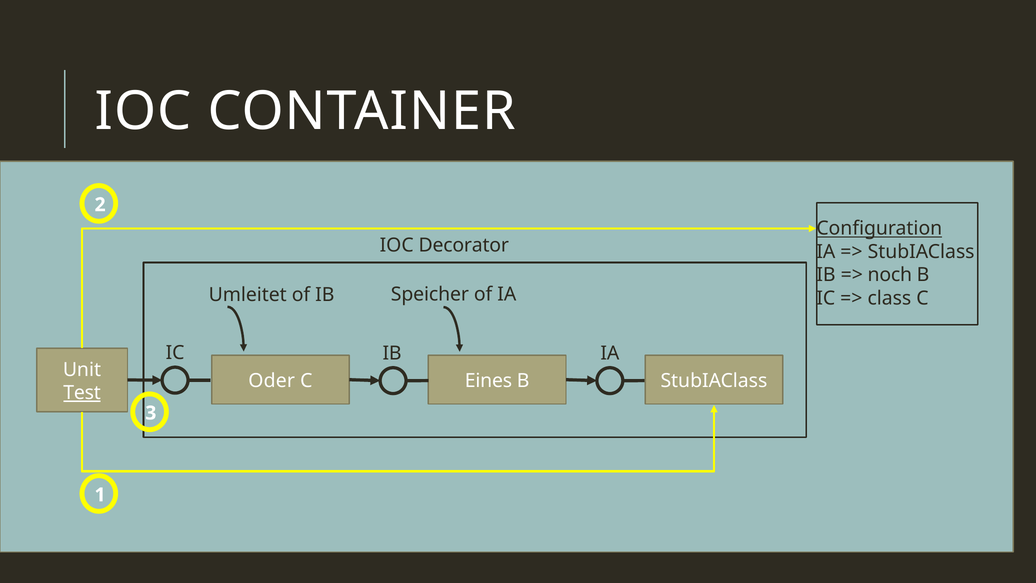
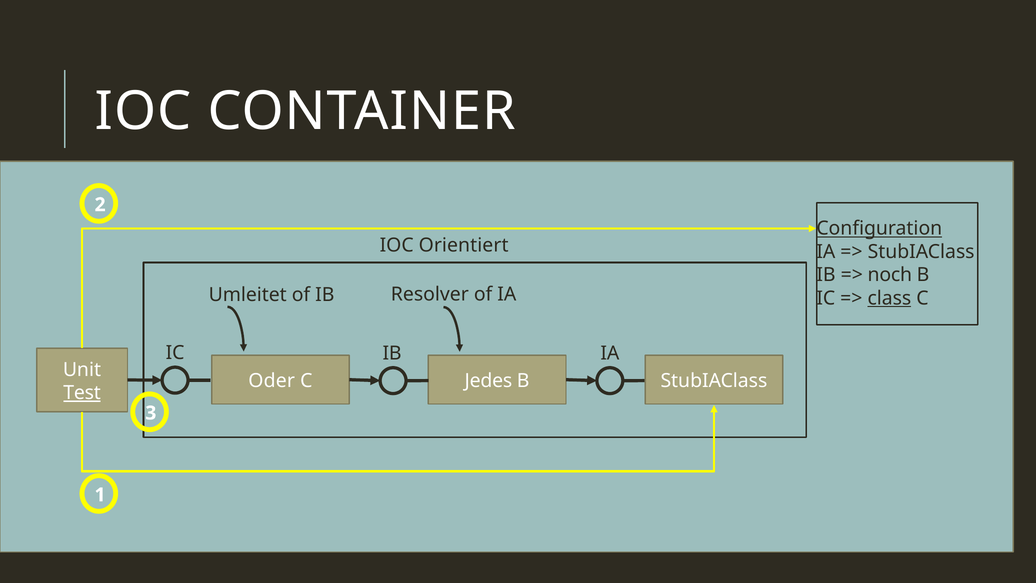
Decorator: Decorator -> Orientiert
Speicher: Speicher -> Resolver
class underline: none -> present
Eines: Eines -> Jedes
